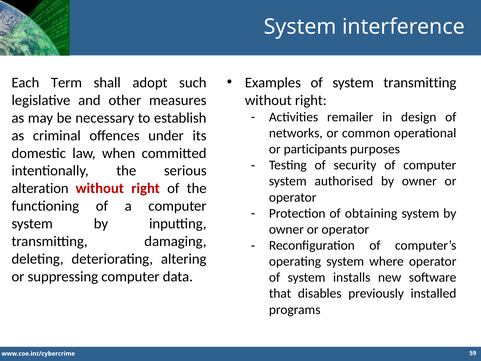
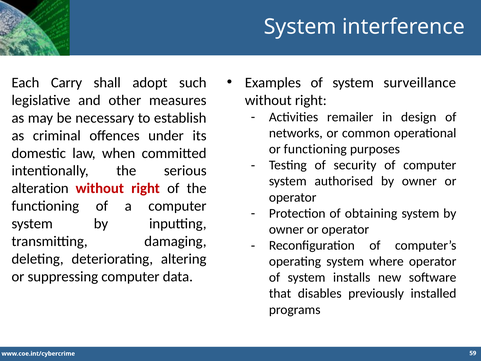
system transmitting: transmitting -> surveillance
Term: Term -> Carry
or participants: participants -> functioning
